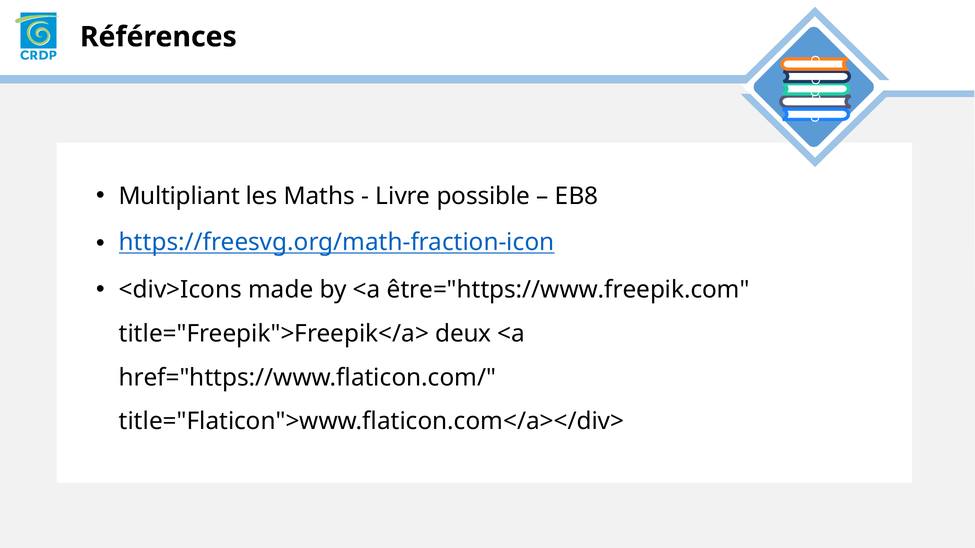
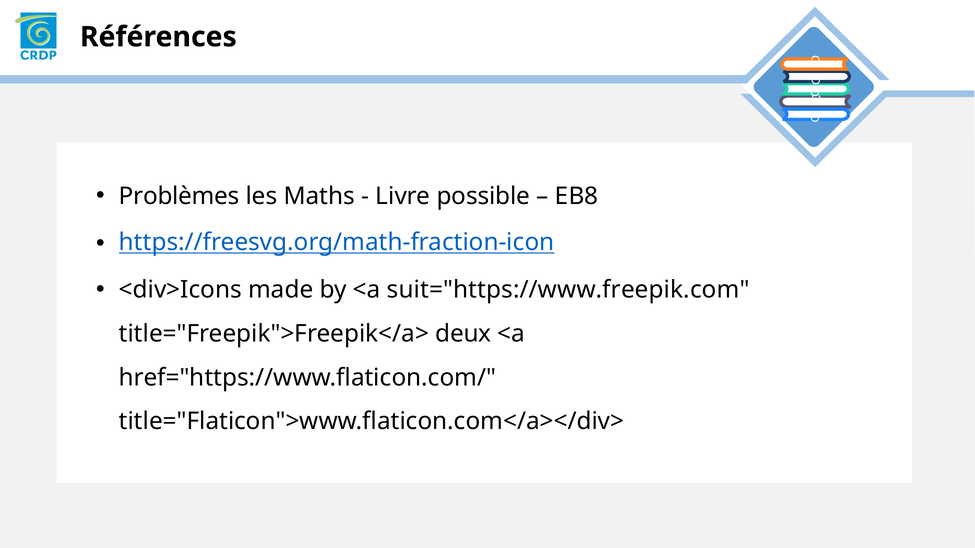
Multipliant: Multipliant -> Problèmes
être="https://www.freepik.com: être="https://www.freepik.com -> suit="https://www.freepik.com
